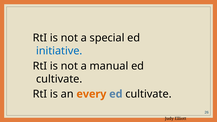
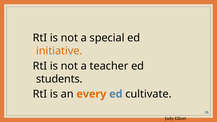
initiative colour: blue -> orange
manual: manual -> teacher
cultivate at (59, 79): cultivate -> students
